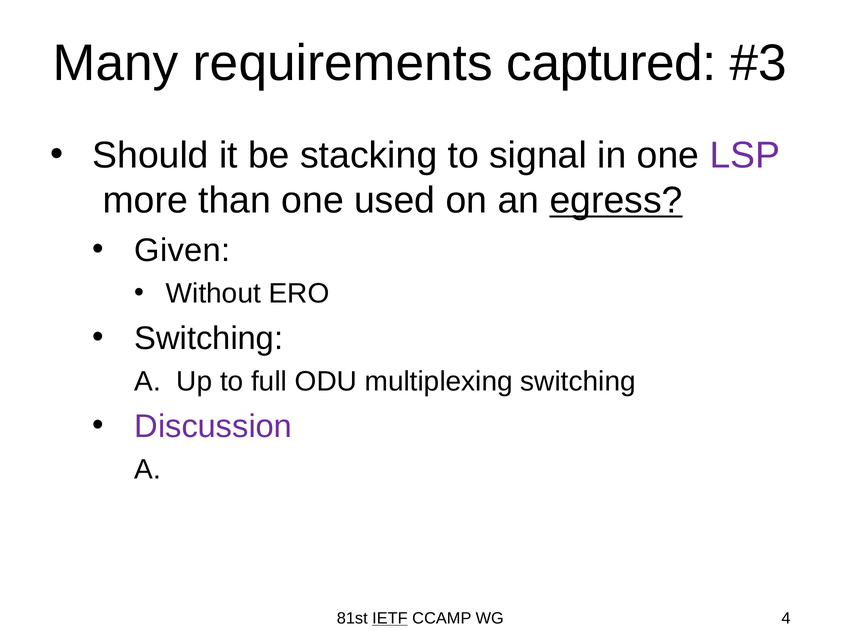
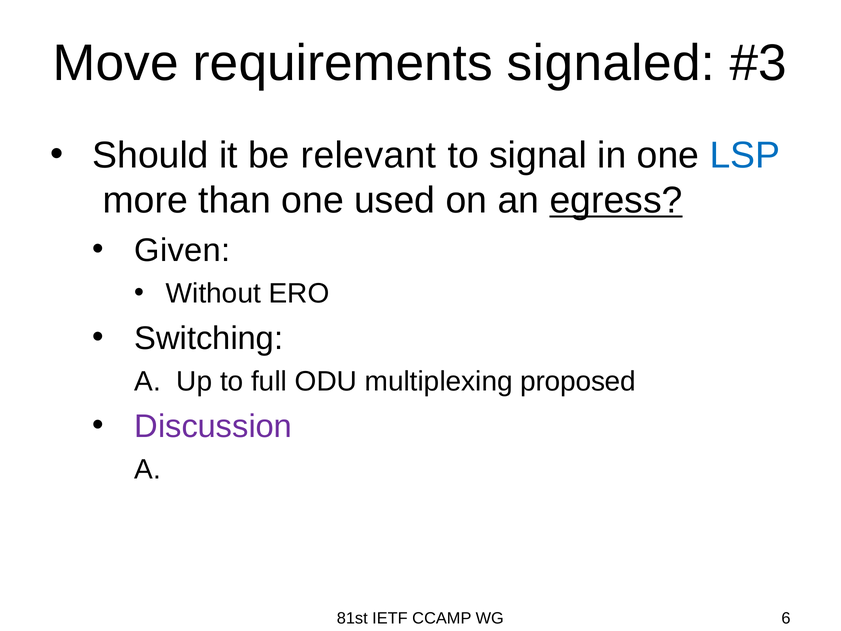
Many: Many -> Move
captured: captured -> signaled
stacking: stacking -> relevant
LSP colour: purple -> blue
multiplexing switching: switching -> proposed
IETF underline: present -> none
4: 4 -> 6
